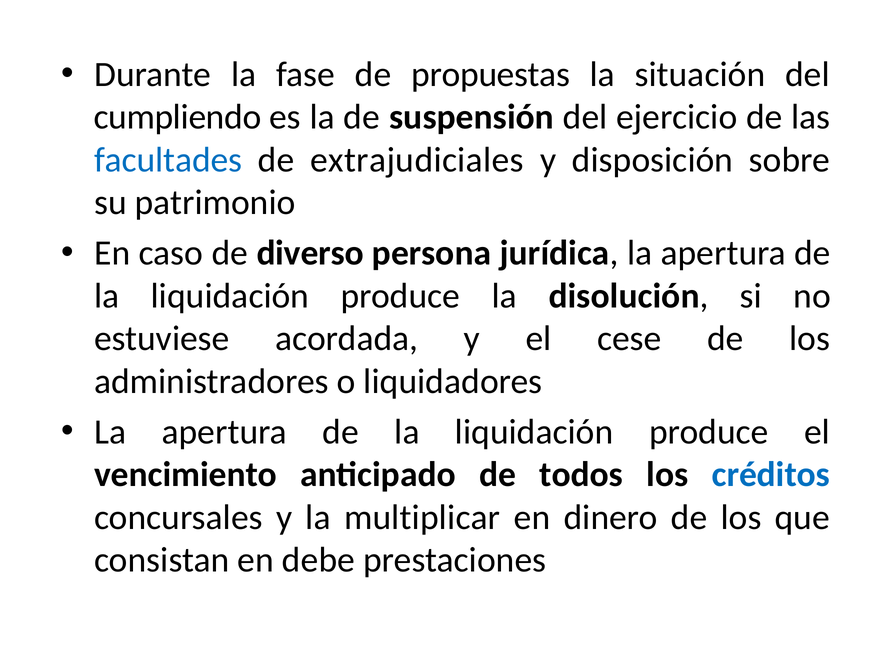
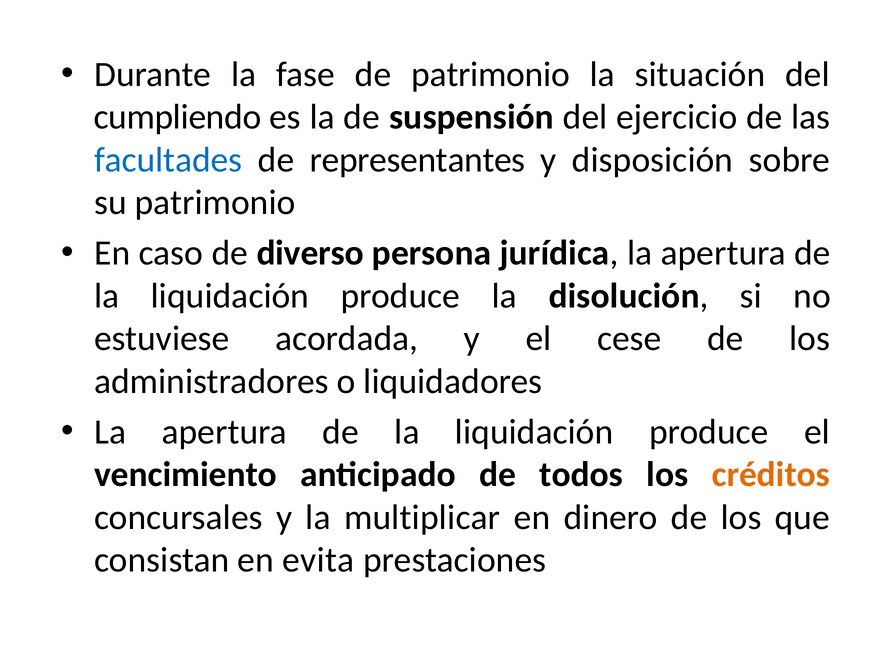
de propuestas: propuestas -> patrimonio
extrajudiciales: extrajudiciales -> representantes
créditos colour: blue -> orange
debe: debe -> evita
